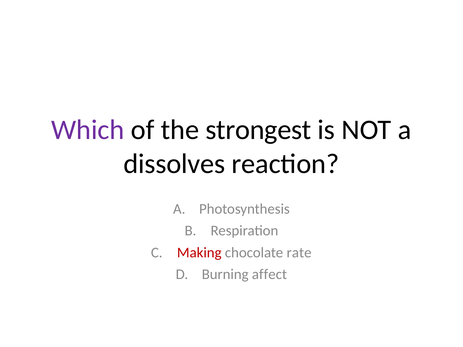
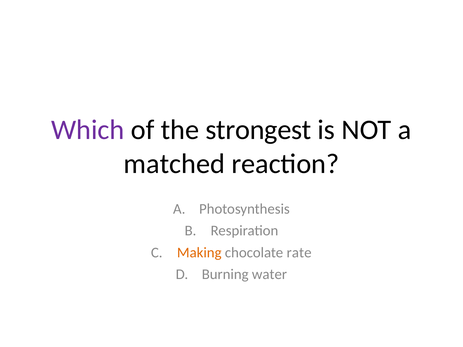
dissolves: dissolves -> matched
Making colour: red -> orange
affect: affect -> water
